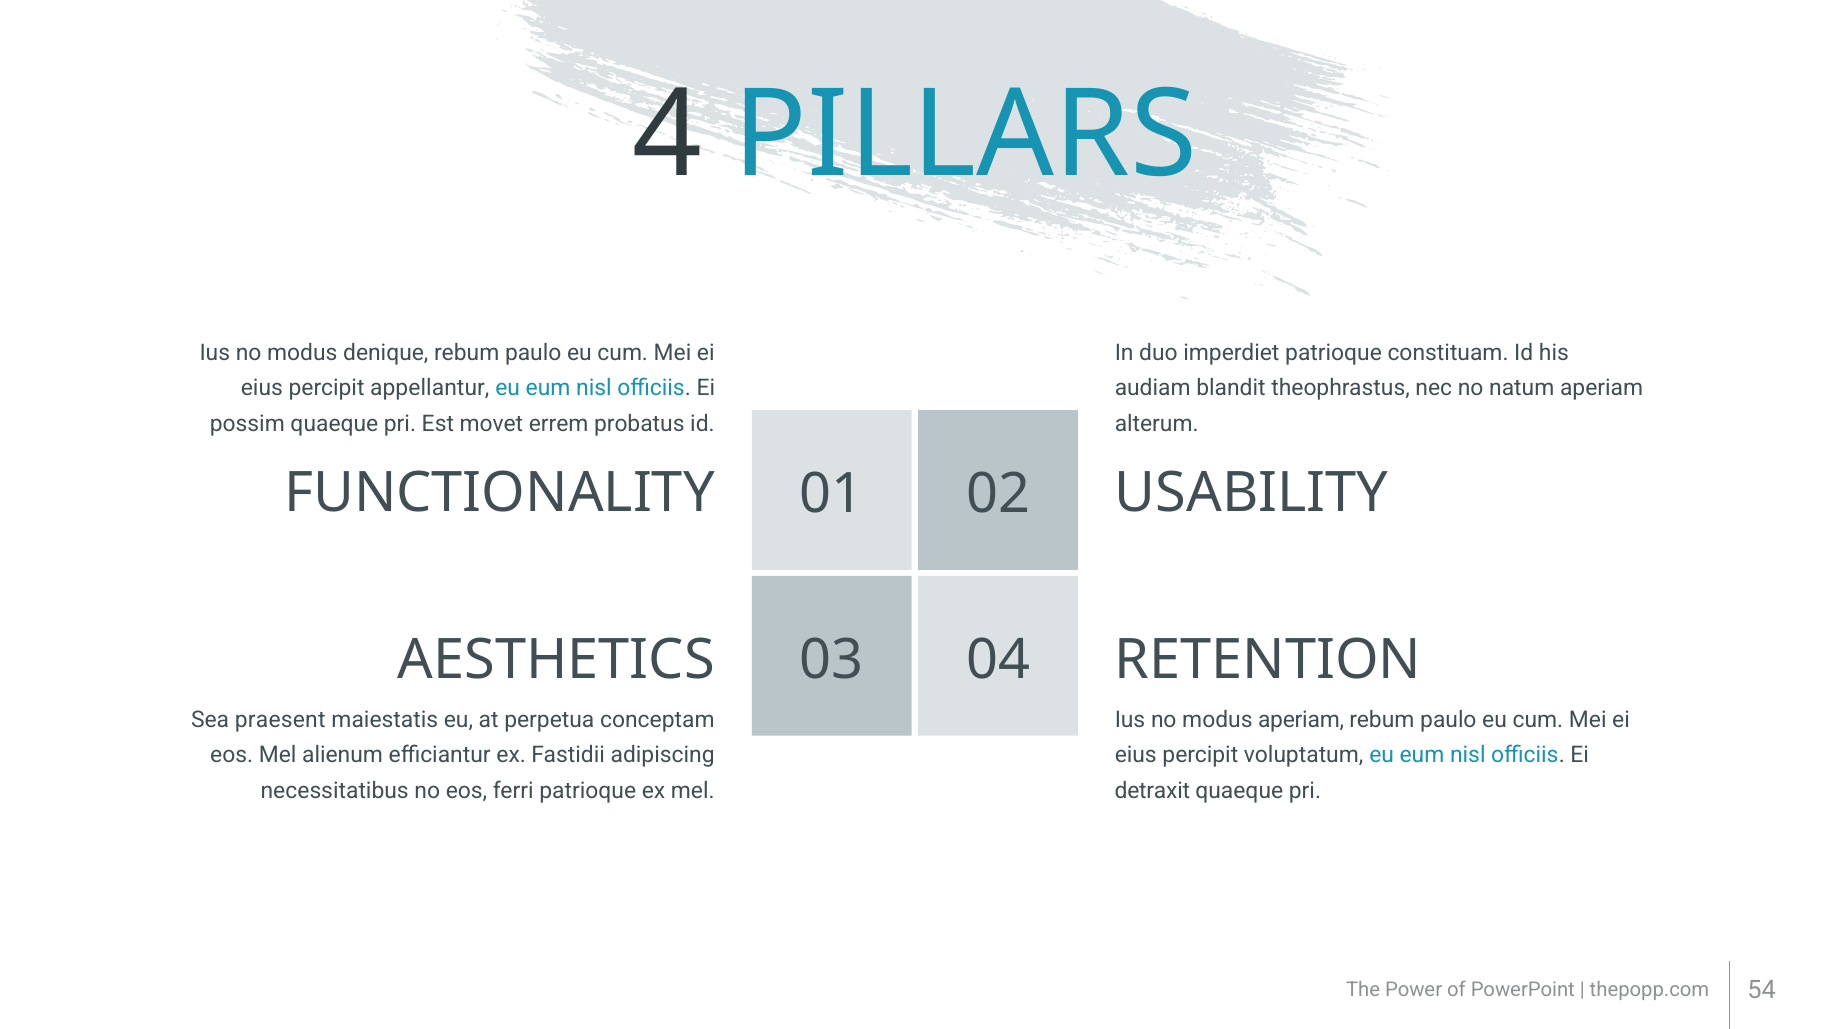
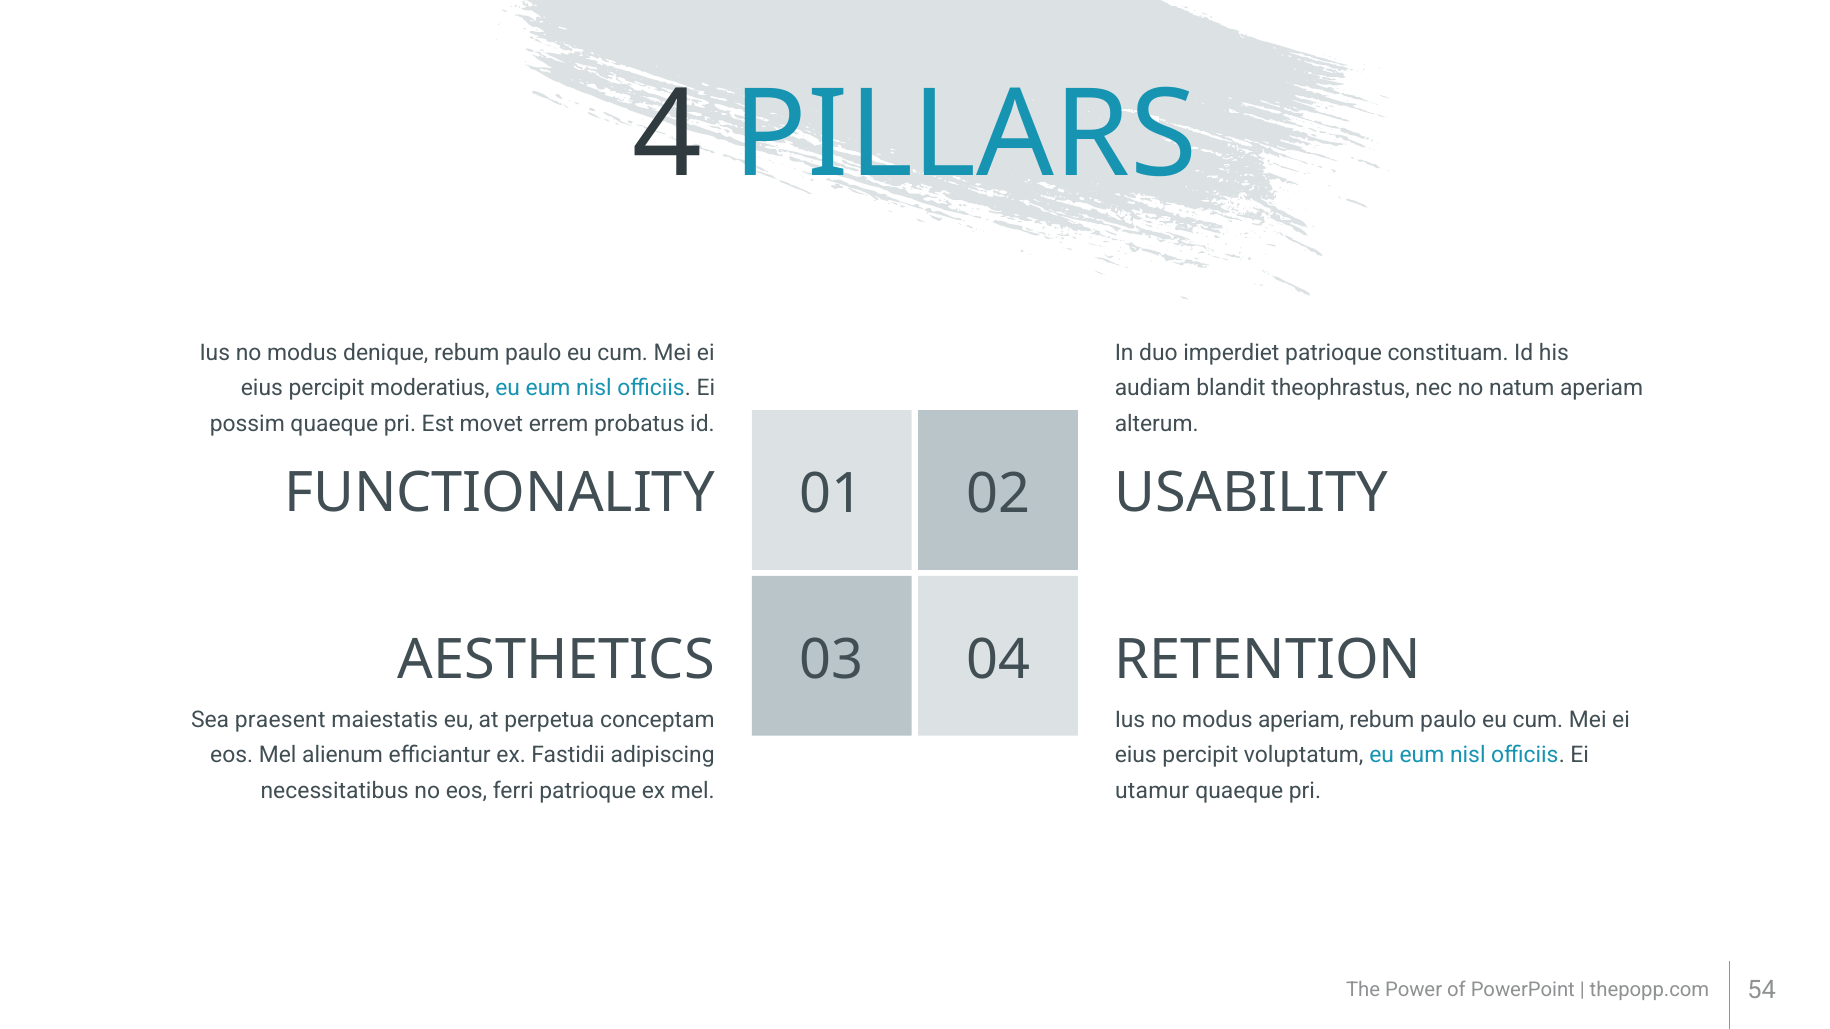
appellantur: appellantur -> moderatius
detraxit: detraxit -> utamur
